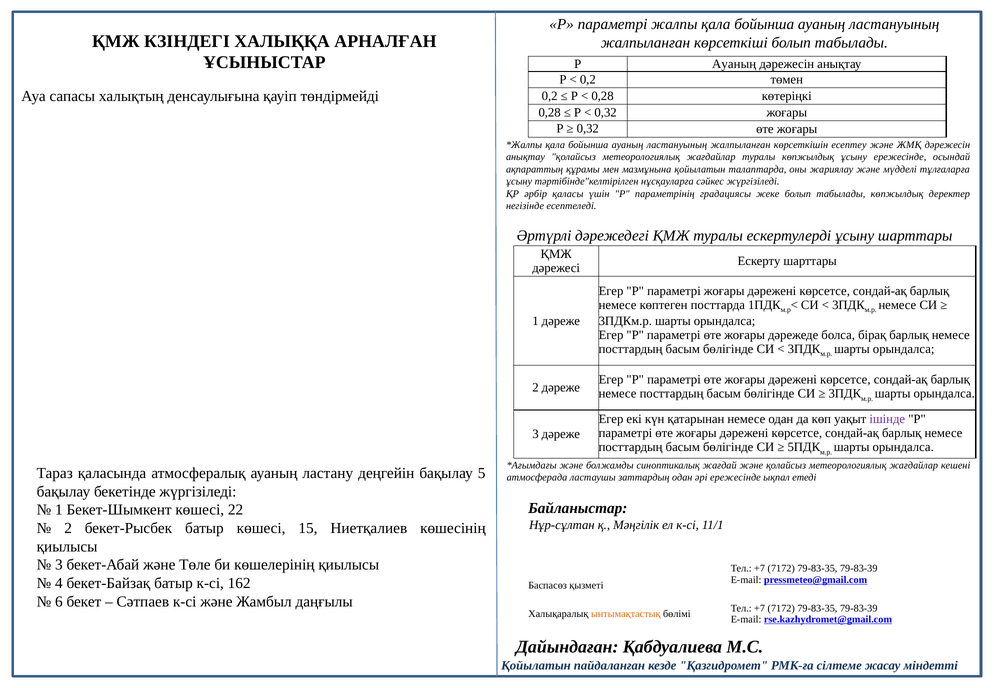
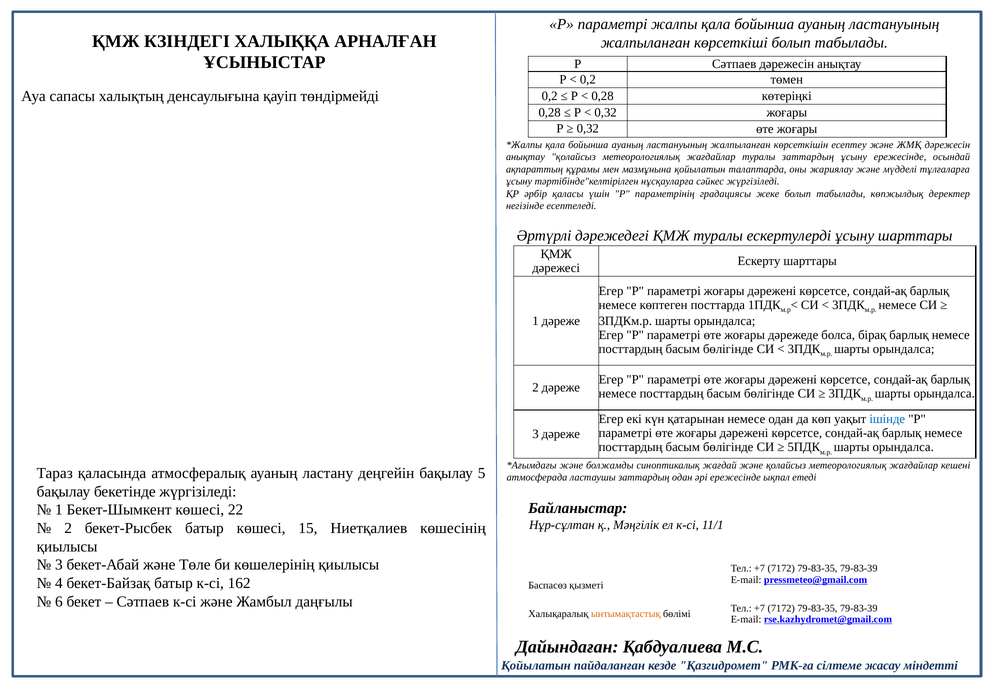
Р Ауаның: Ауаның -> Сәтпаев
туралы көпжылдық: көпжылдық -> заттардың
ішінде colour: purple -> blue
